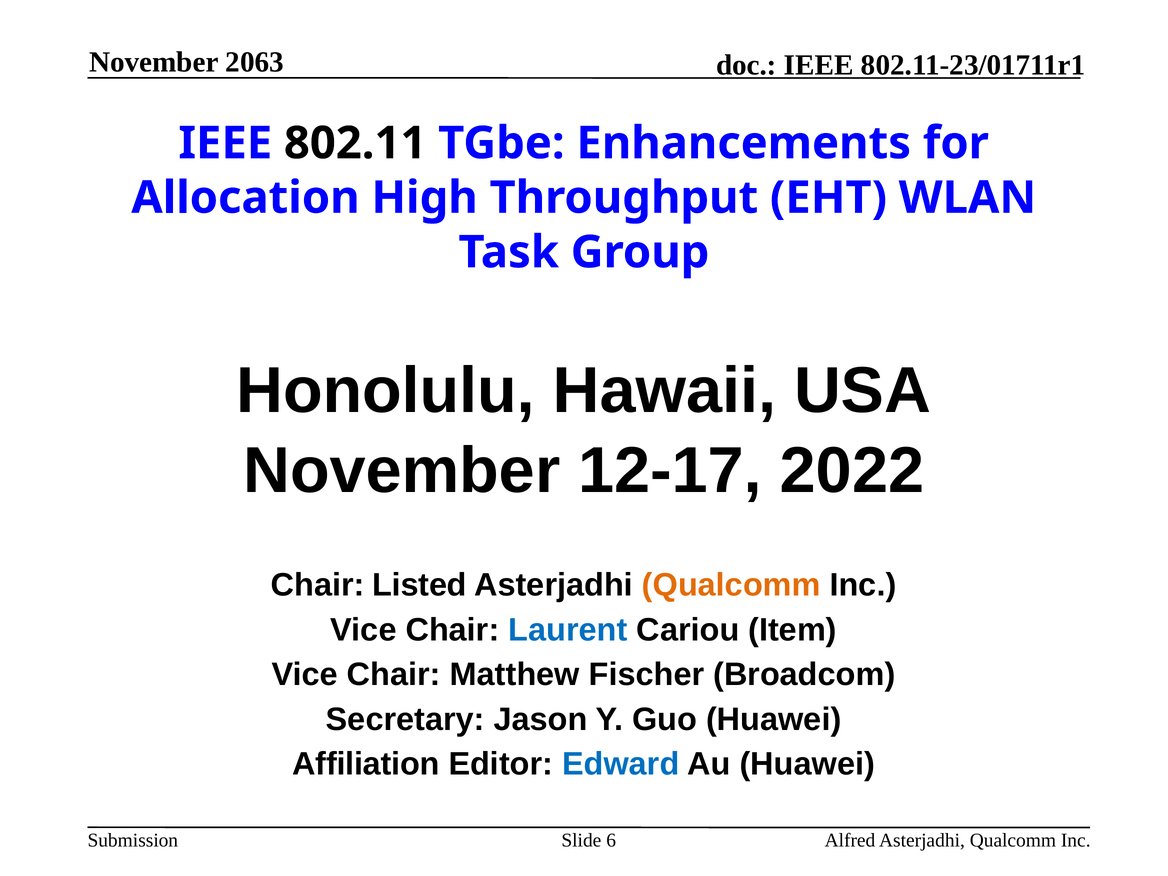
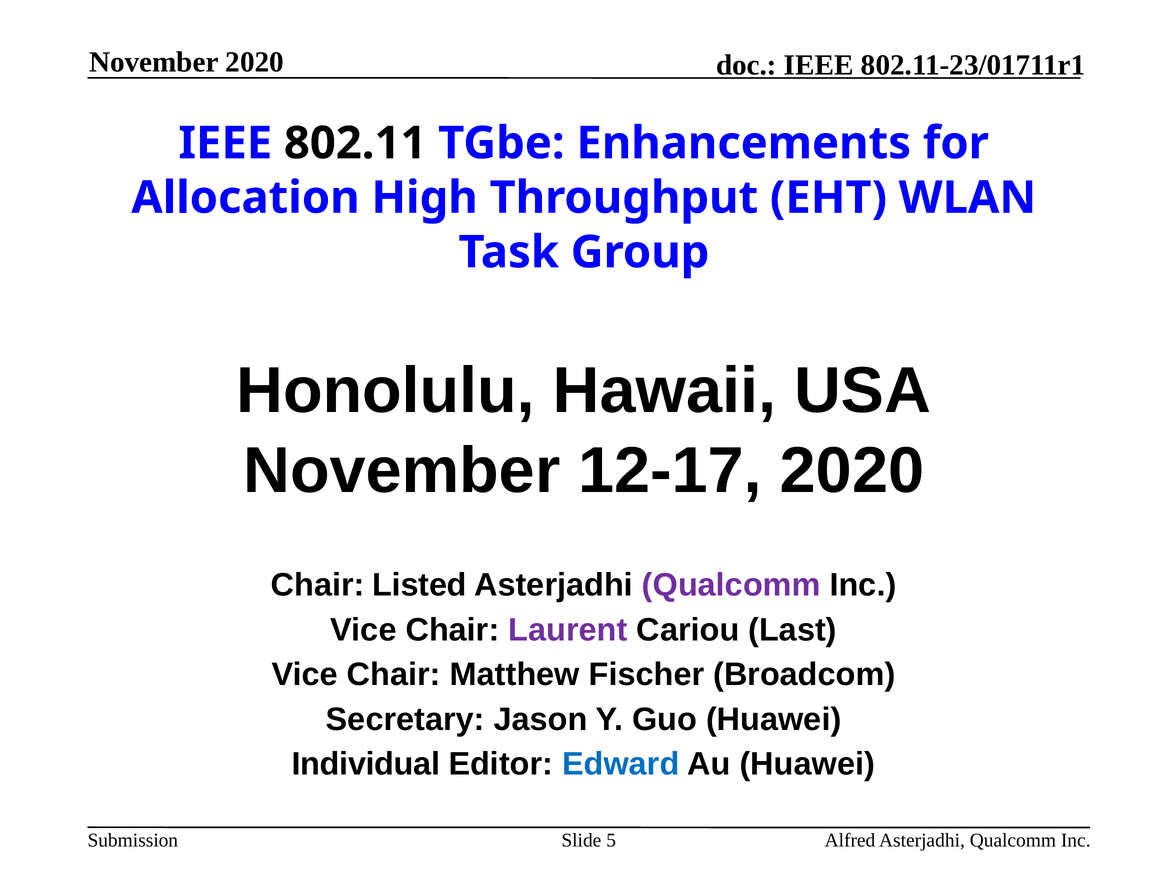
November 2063: 2063 -> 2020
12-17 2022: 2022 -> 2020
Qualcomm at (731, 585) colour: orange -> purple
Laurent colour: blue -> purple
Item: Item -> Last
Affiliation: Affiliation -> Individual
6: 6 -> 5
